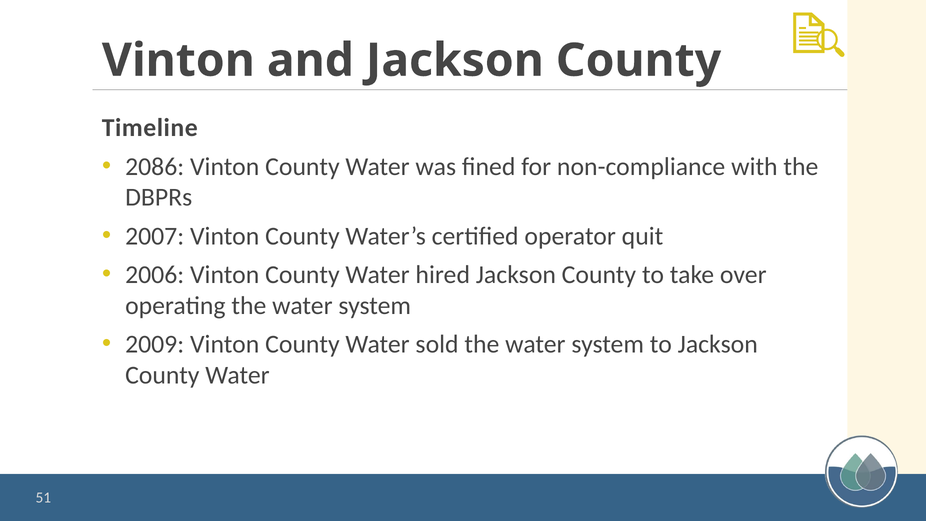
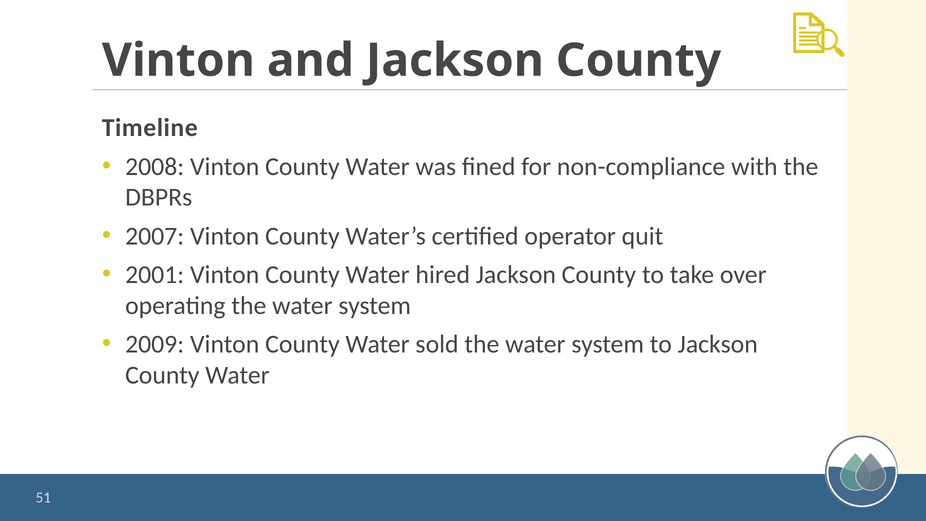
2086: 2086 -> 2008
2006: 2006 -> 2001
